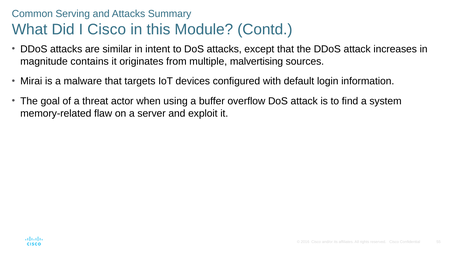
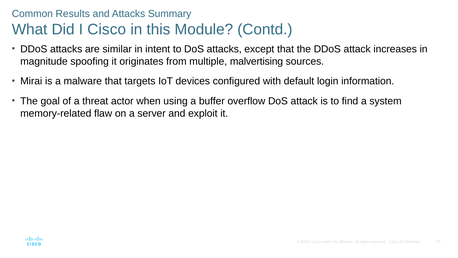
Serving: Serving -> Results
contains: contains -> spoofing
